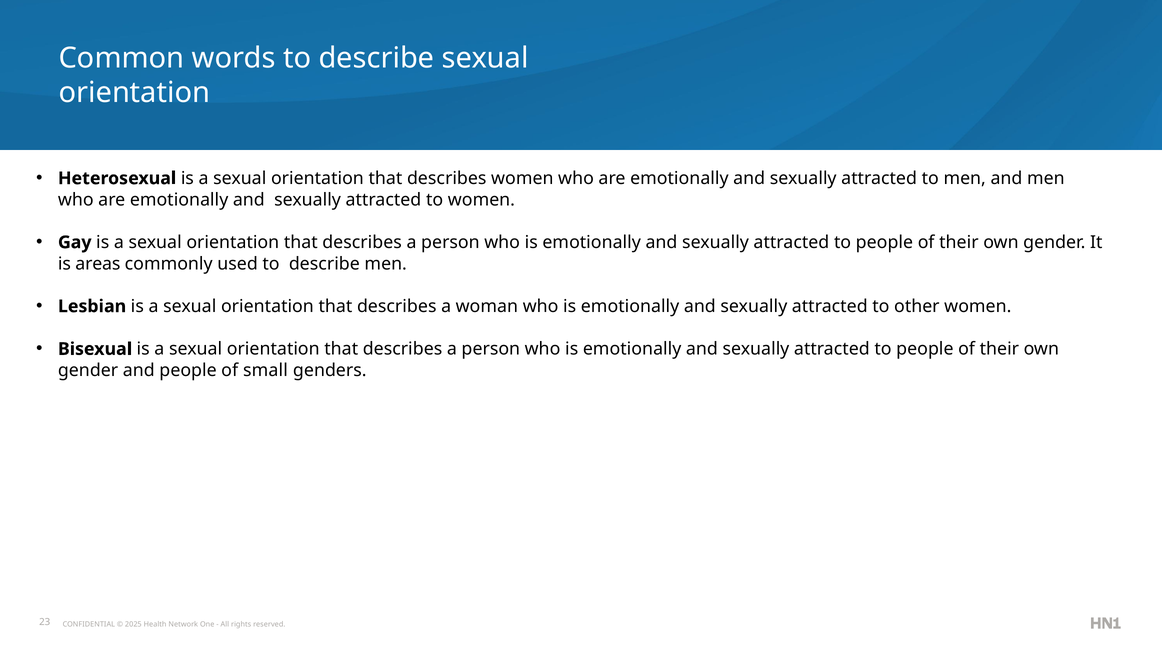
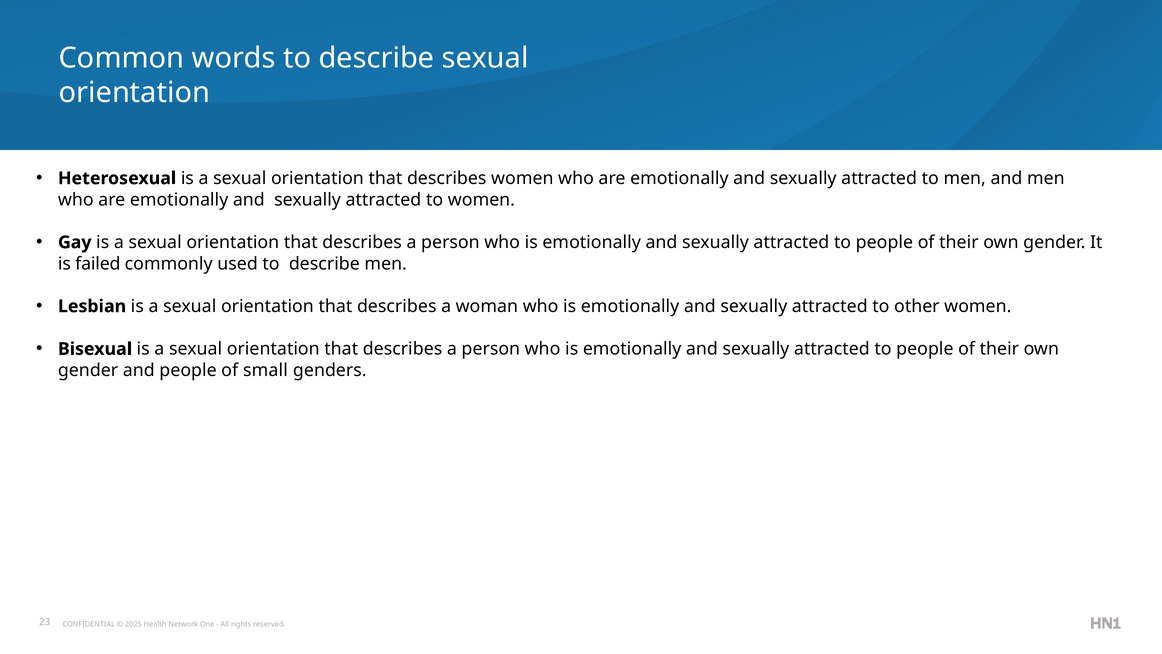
areas: areas -> failed
